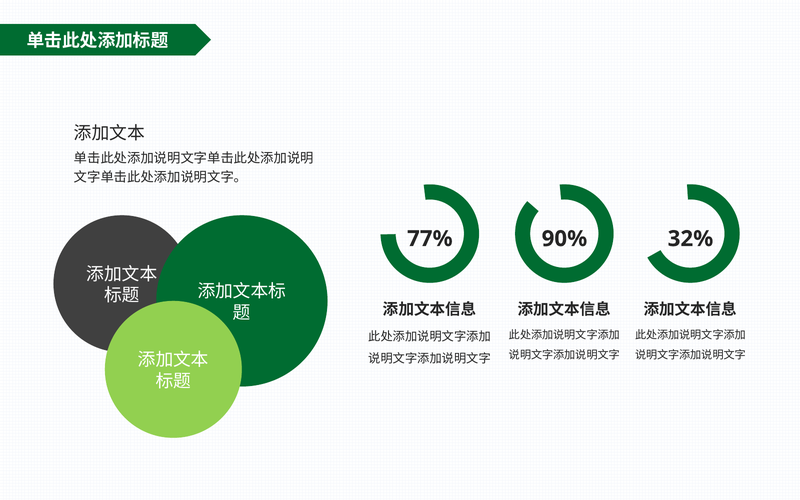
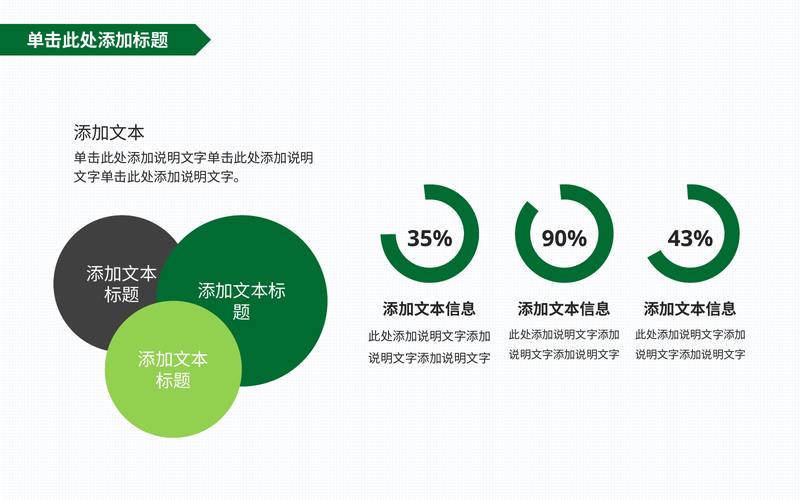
77%: 77% -> 35%
32%: 32% -> 43%
